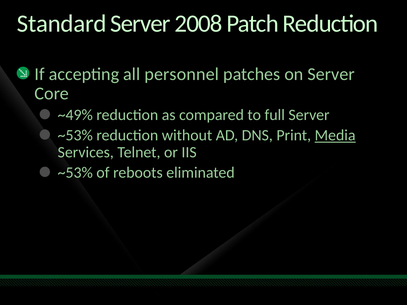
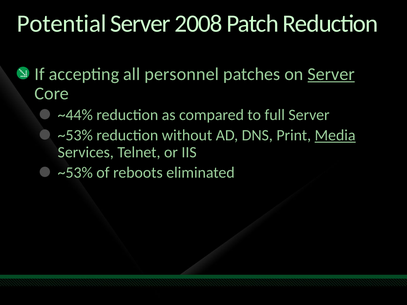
Standard: Standard -> Potential
Server at (331, 74) underline: none -> present
~49%: ~49% -> ~44%
